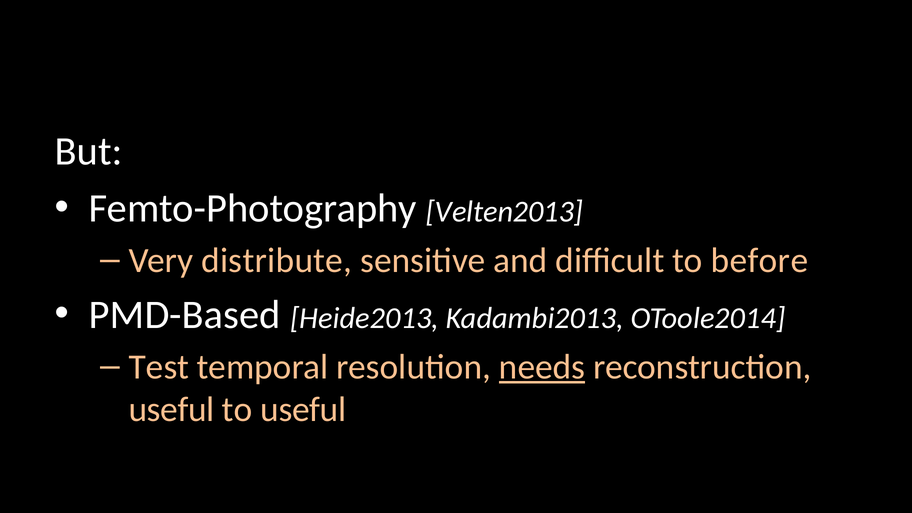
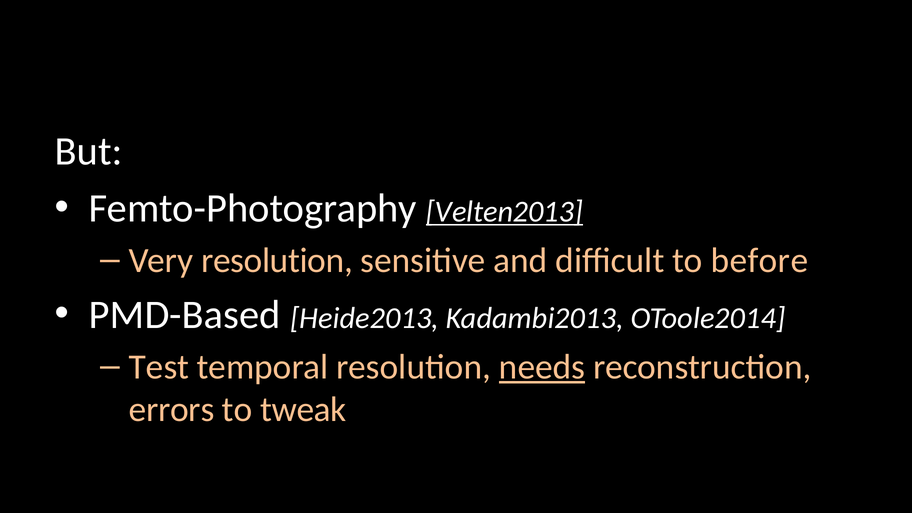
Velten2013 underline: none -> present
Very distribute: distribute -> resolution
useful at (172, 409): useful -> errors
to useful: useful -> tweak
